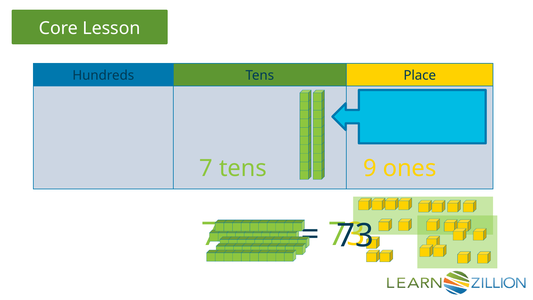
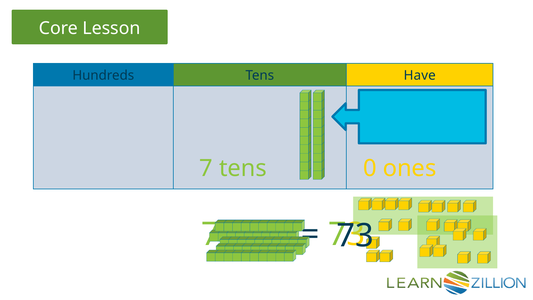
Place: Place -> Have
9: 9 -> 0
